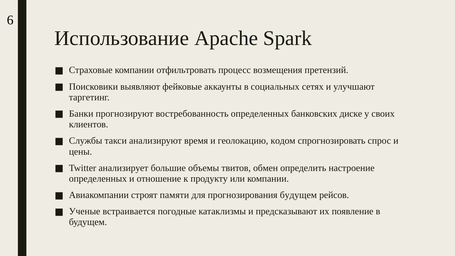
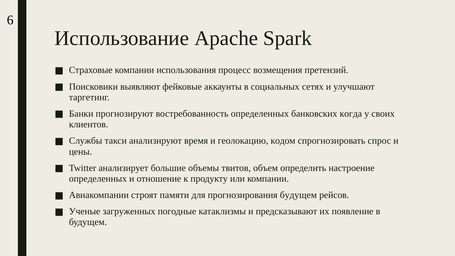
отфильтровать: отфильтровать -> использования
диске: диске -> когда
обмен: обмен -> объем
встраивается: встраивается -> загруженных
